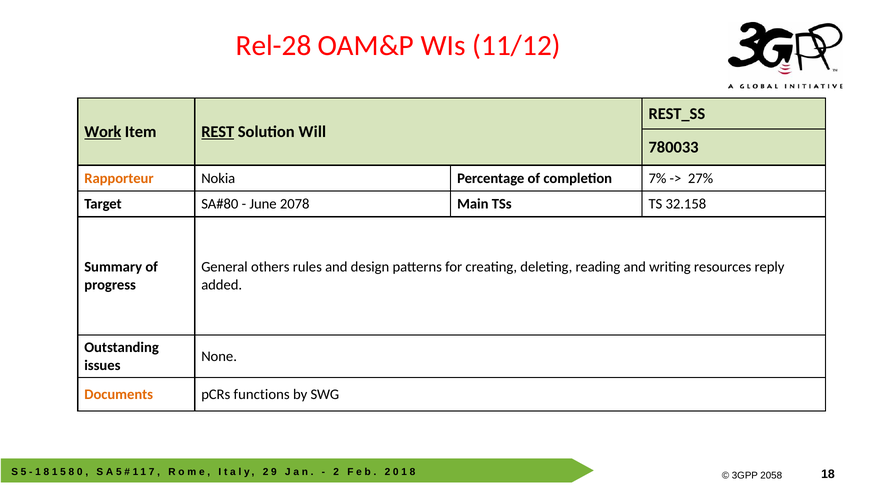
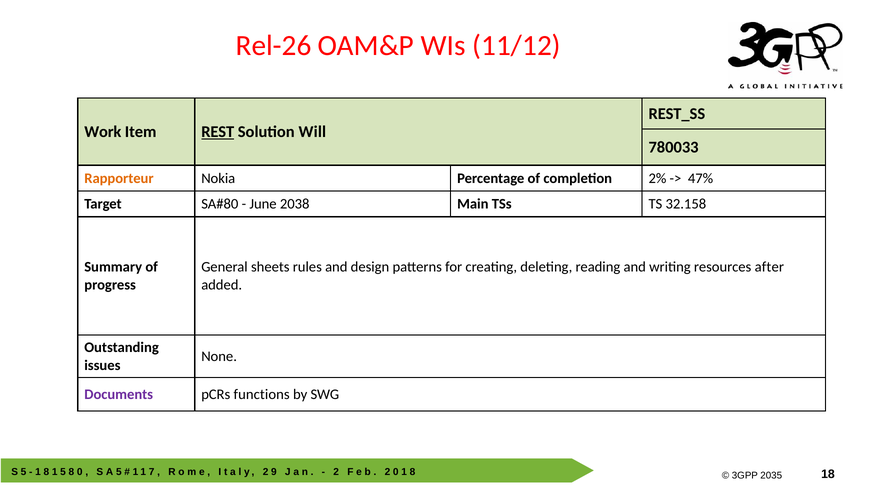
Rel-28: Rel-28 -> Rel-26
Work underline: present -> none
7%: 7% -> 2%
27%: 27% -> 47%
2078: 2078 -> 2038
others: others -> sheets
reply: reply -> after
Documents colour: orange -> purple
2058: 2058 -> 2035
